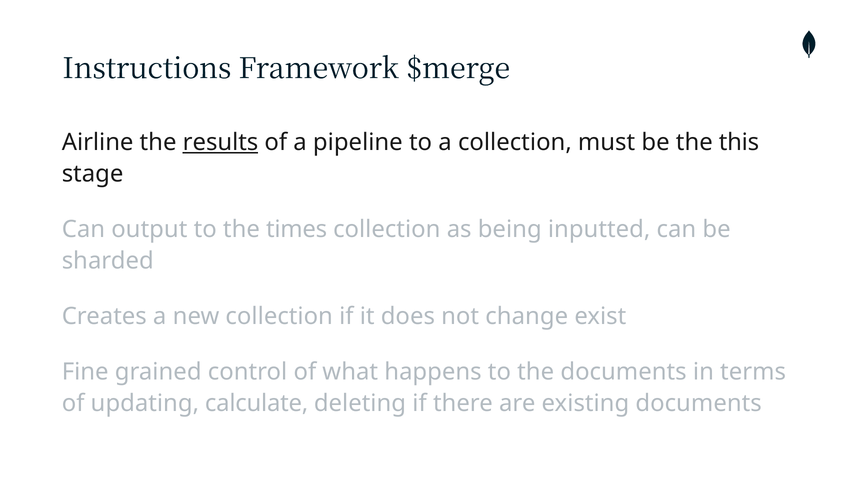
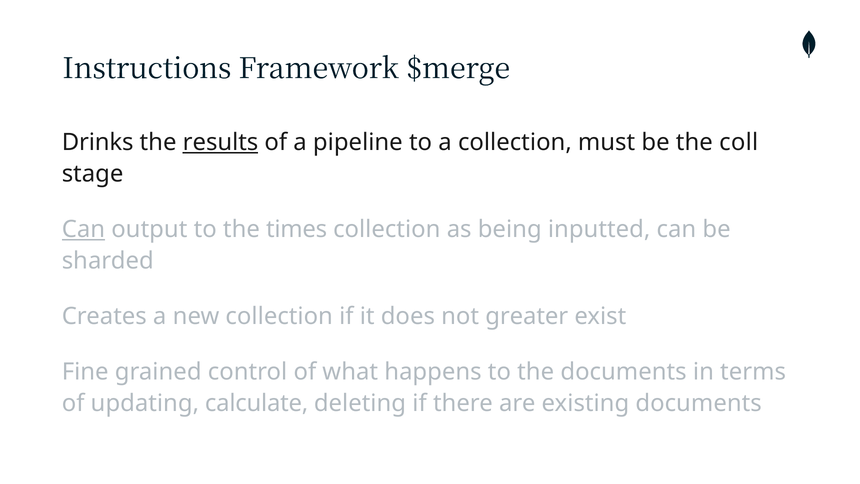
Airline: Airline -> Drinks
this: this -> coll
Can at (83, 229) underline: none -> present
change: change -> greater
